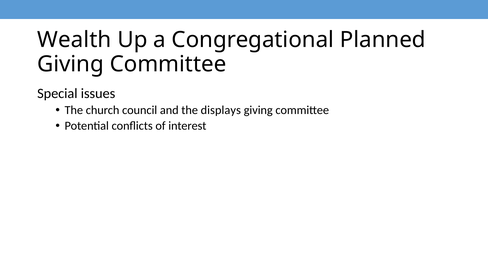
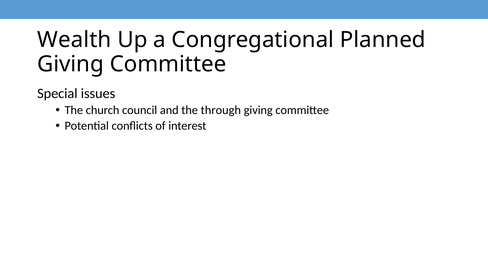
displays: displays -> through
